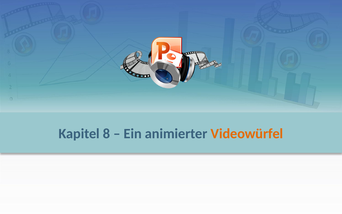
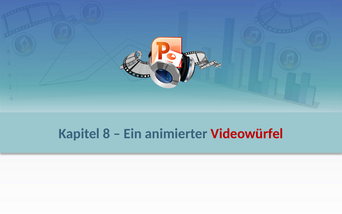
Videowürfel colour: orange -> red
